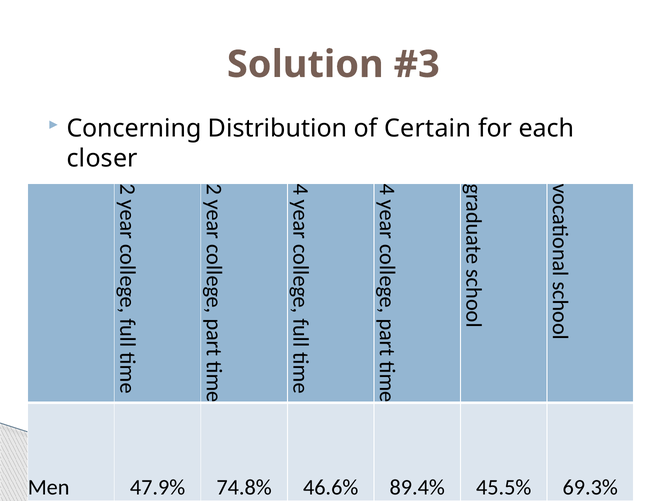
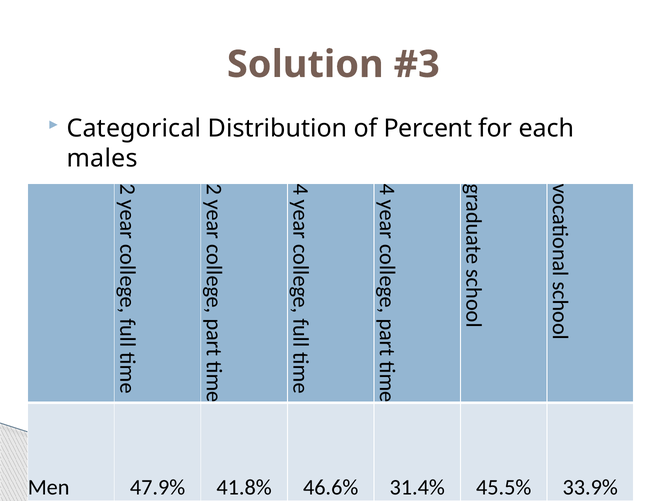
Concerning: Concerning -> Categorical
Certain: Certain -> Percent
closer: closer -> males
74.8%: 74.8% -> 41.8%
89.4%: 89.4% -> 31.4%
69.3%: 69.3% -> 33.9%
